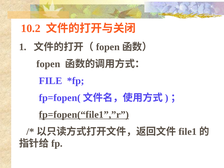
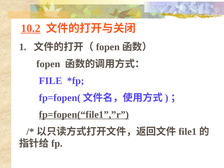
10.2 underline: none -> present
